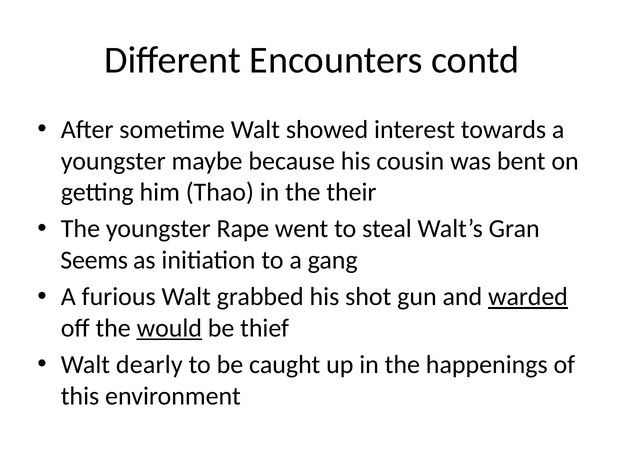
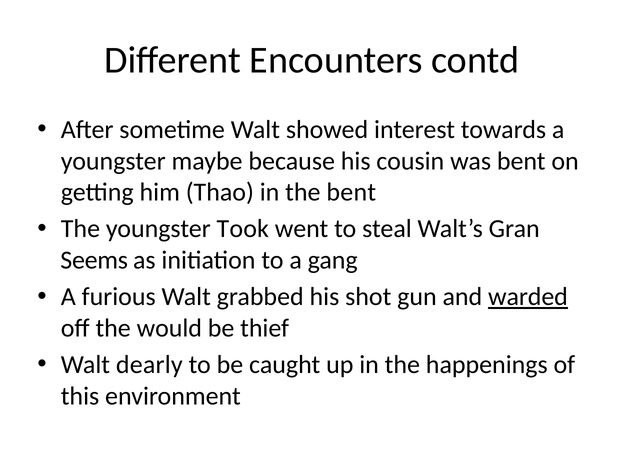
the their: their -> bent
Rape: Rape -> Took
would underline: present -> none
